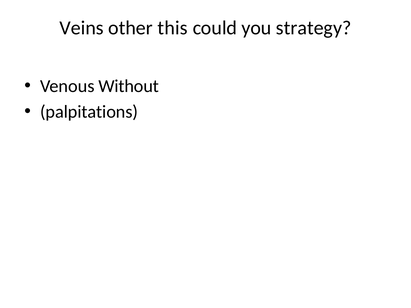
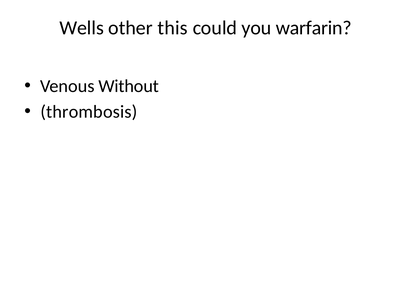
Veins: Veins -> Wells
strategy: strategy -> warfarin
palpitations: palpitations -> thrombosis
